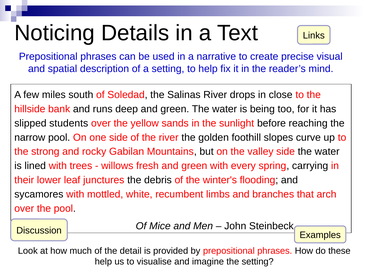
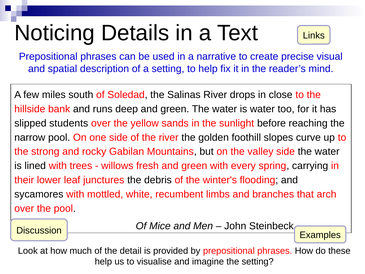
is being: being -> water
